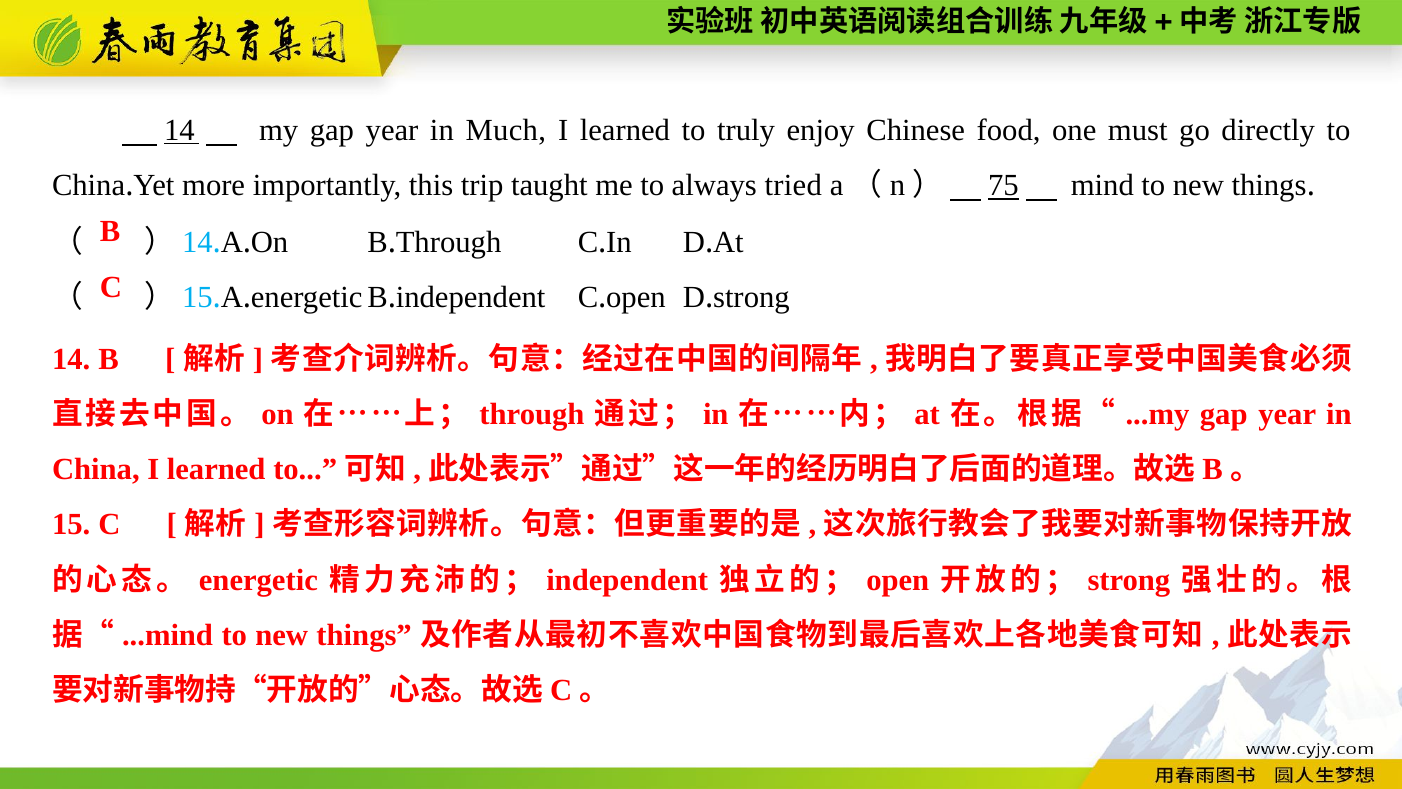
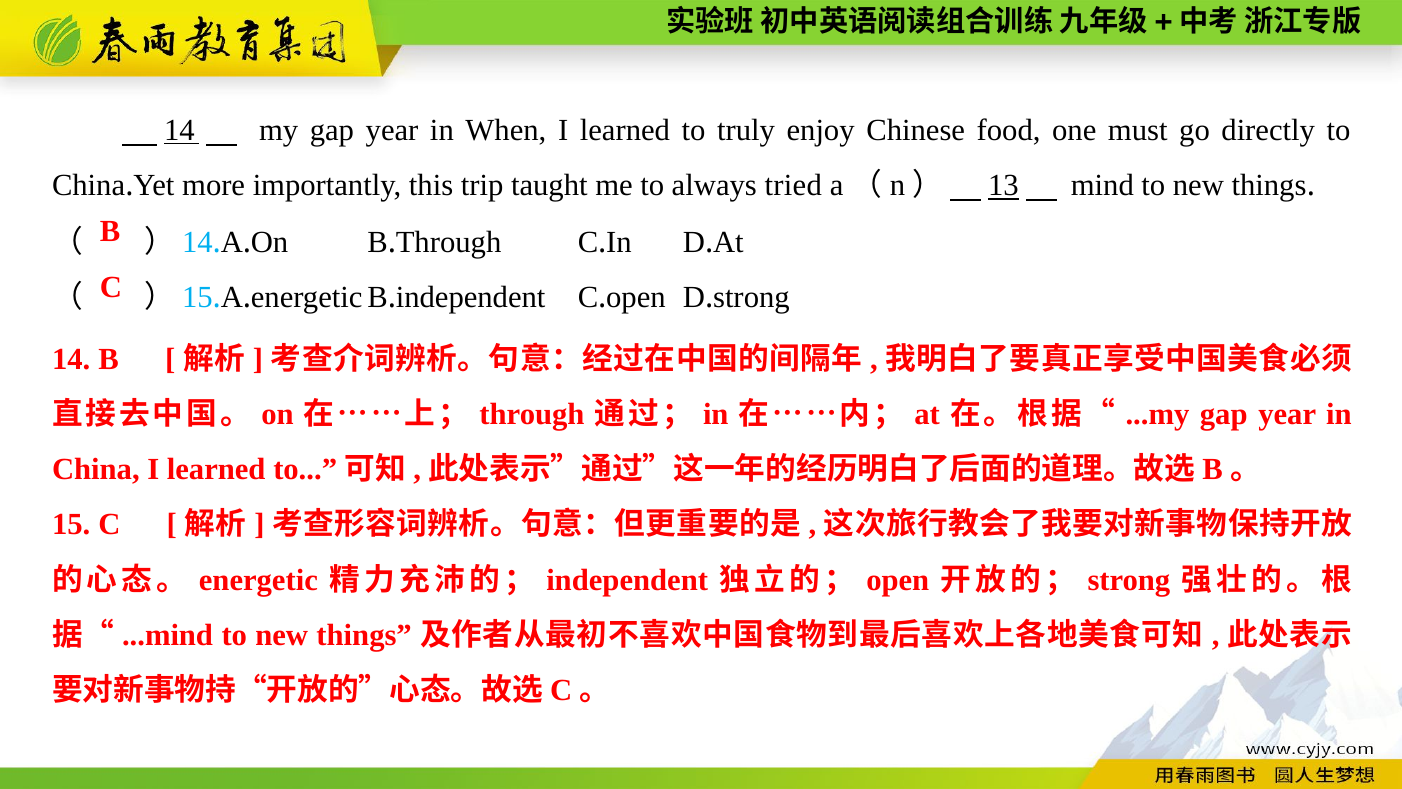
Much: Much -> When
75: 75 -> 13
